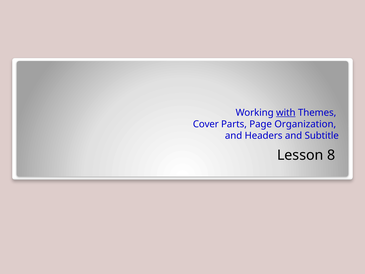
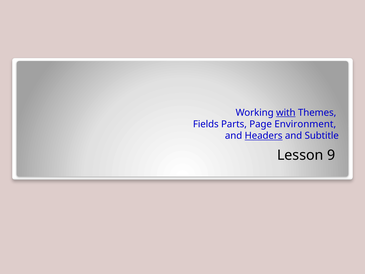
Cover: Cover -> Fields
Organization: Organization -> Environment
Headers underline: none -> present
8: 8 -> 9
